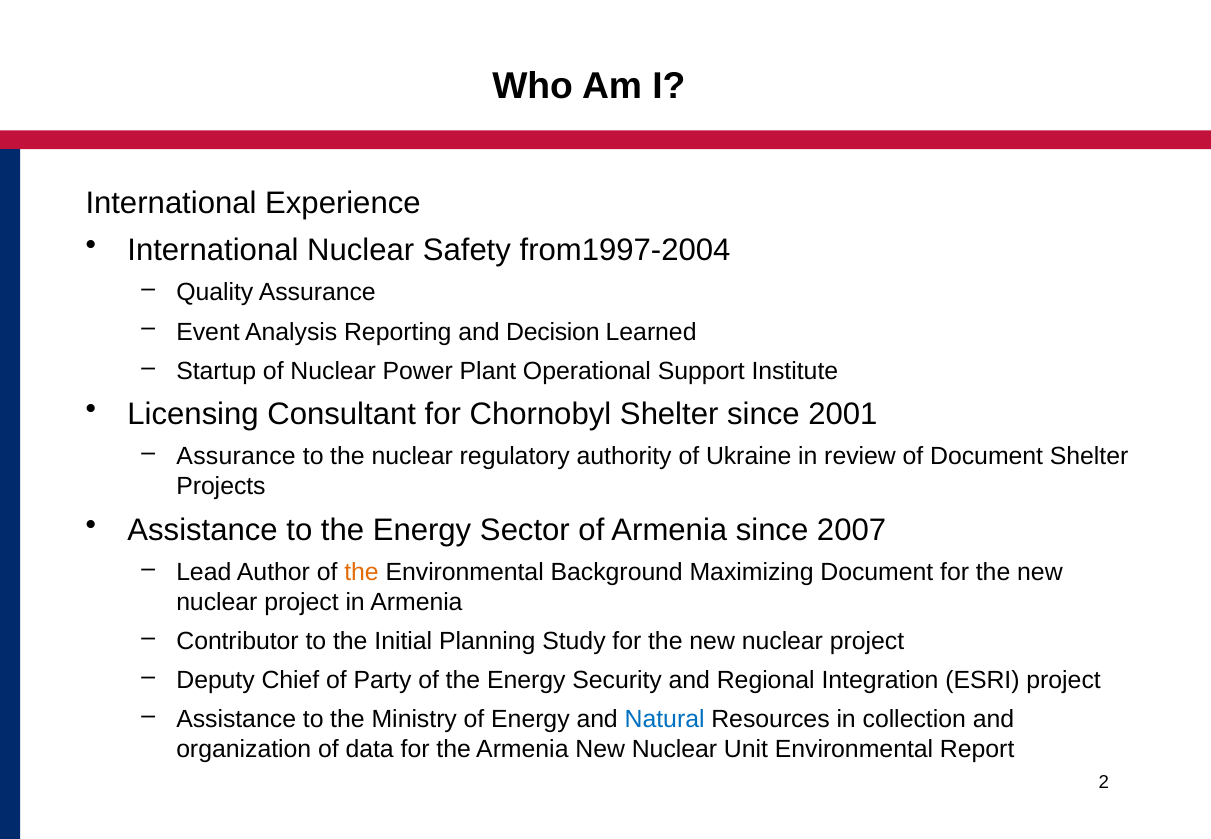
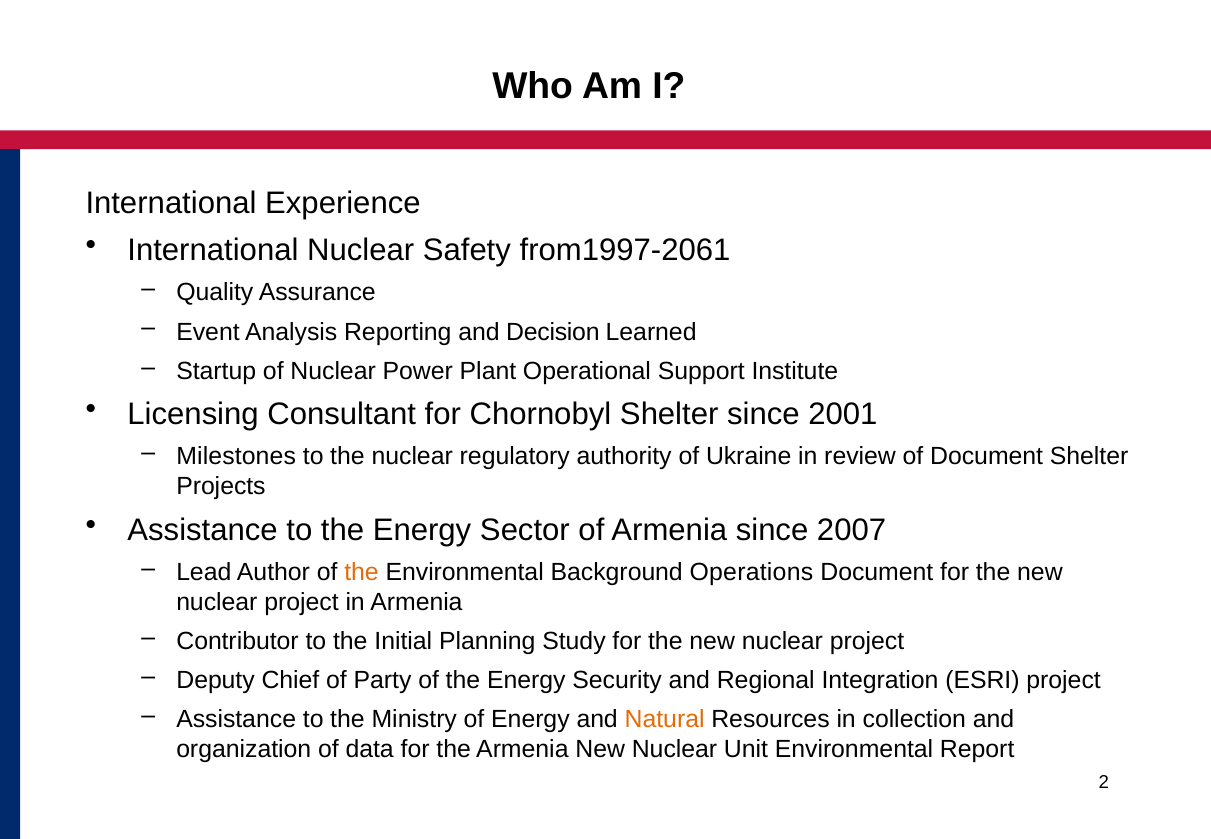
from1997-2004: from1997-2004 -> from1997-2061
Assurance at (236, 457): Assurance -> Milestones
Maximizing: Maximizing -> Operations
Natural colour: blue -> orange
